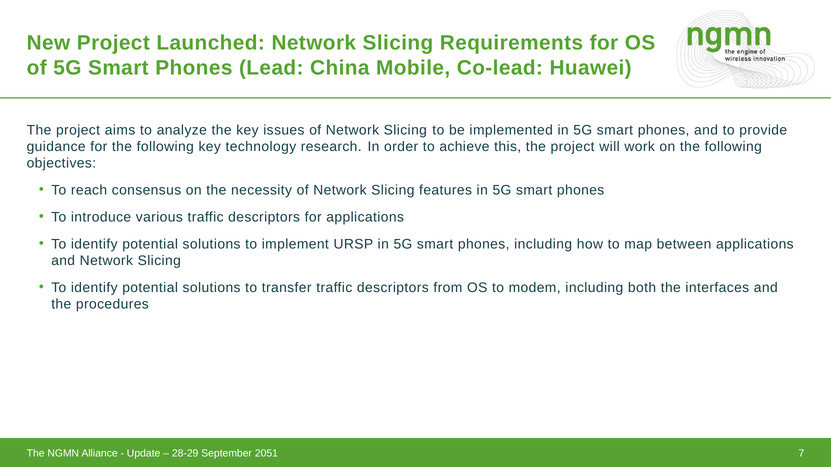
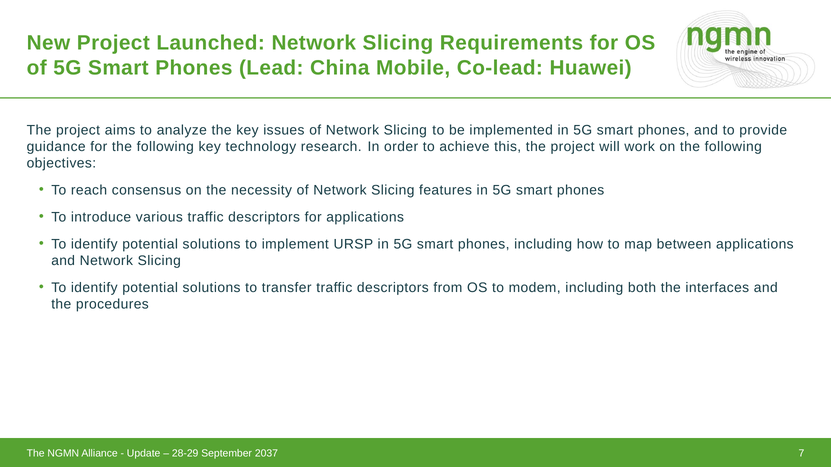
2051: 2051 -> 2037
